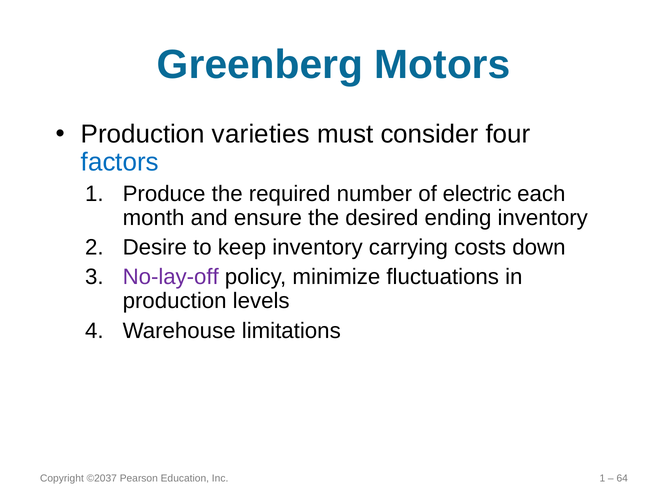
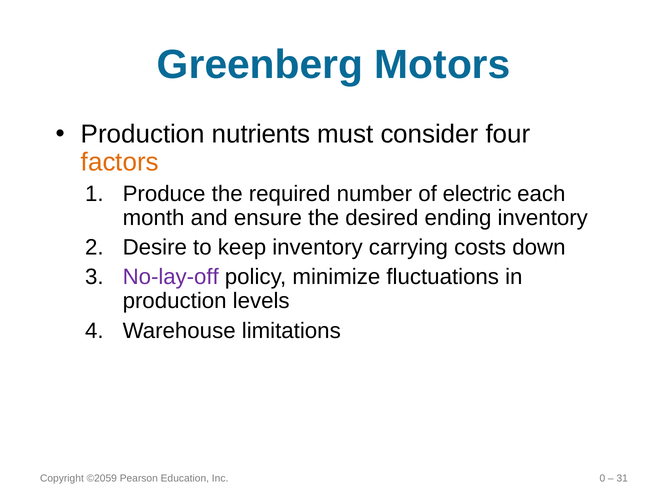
varieties: varieties -> nutrients
factors colour: blue -> orange
©2037: ©2037 -> ©2059
Inc 1: 1 -> 0
64: 64 -> 31
